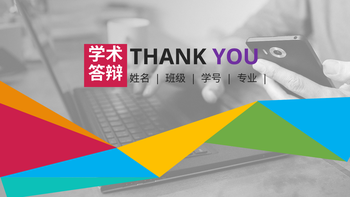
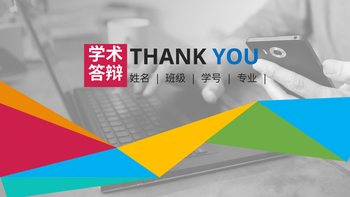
YOU colour: purple -> blue
